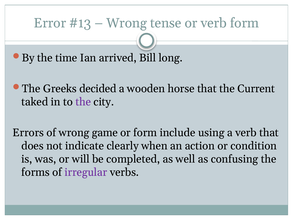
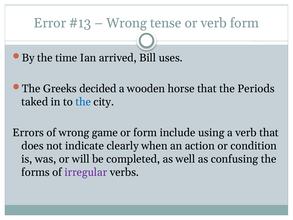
long: long -> uses
Current: Current -> Periods
the at (83, 102) colour: purple -> blue
